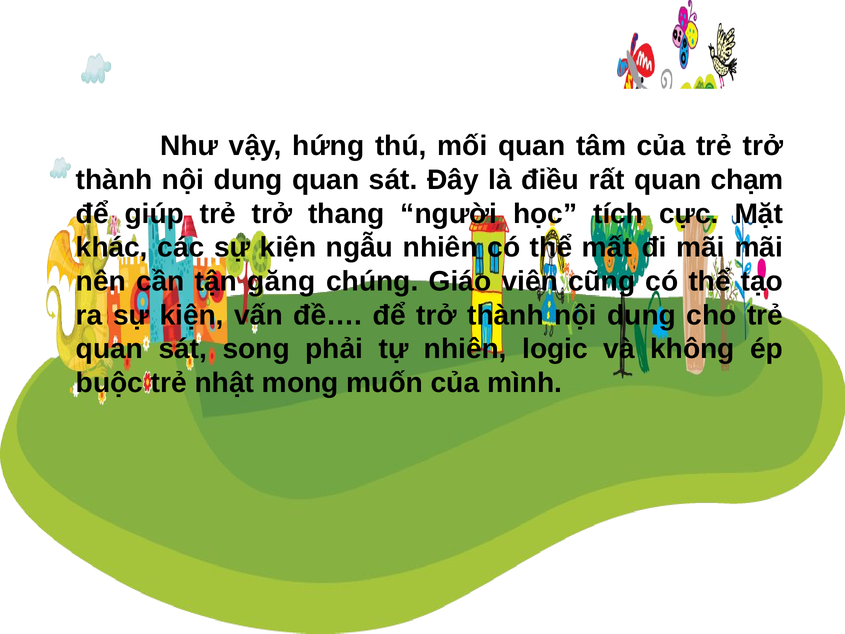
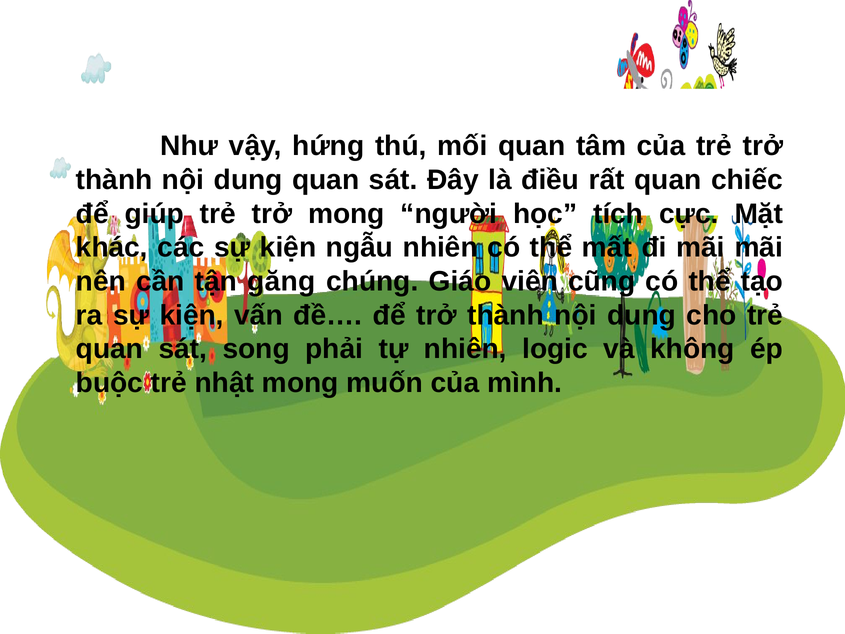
chạm: chạm -> chiếc
trở thang: thang -> mong
